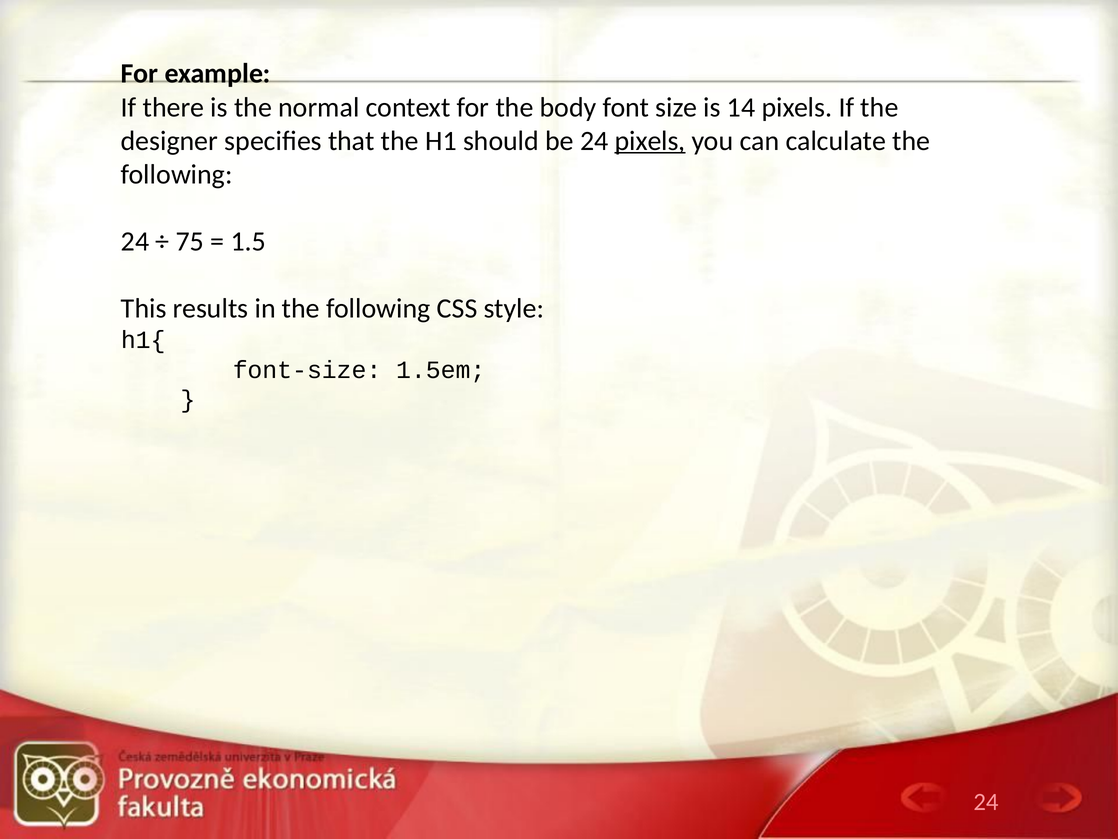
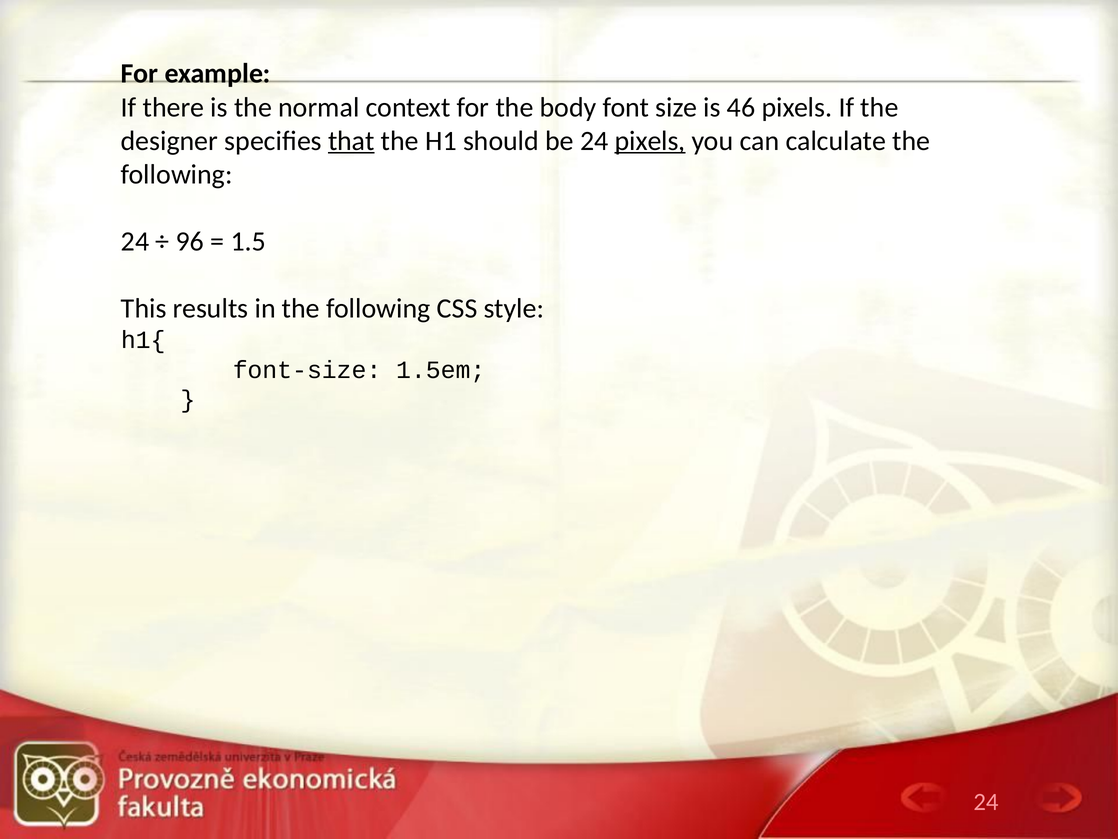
14: 14 -> 46
that underline: none -> present
75: 75 -> 96
